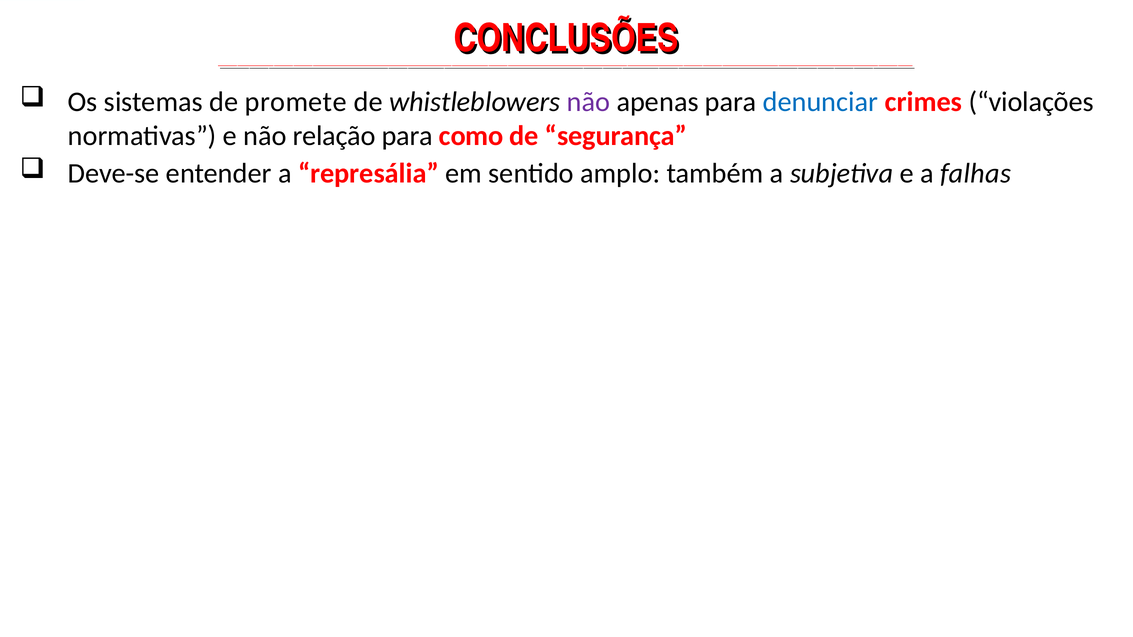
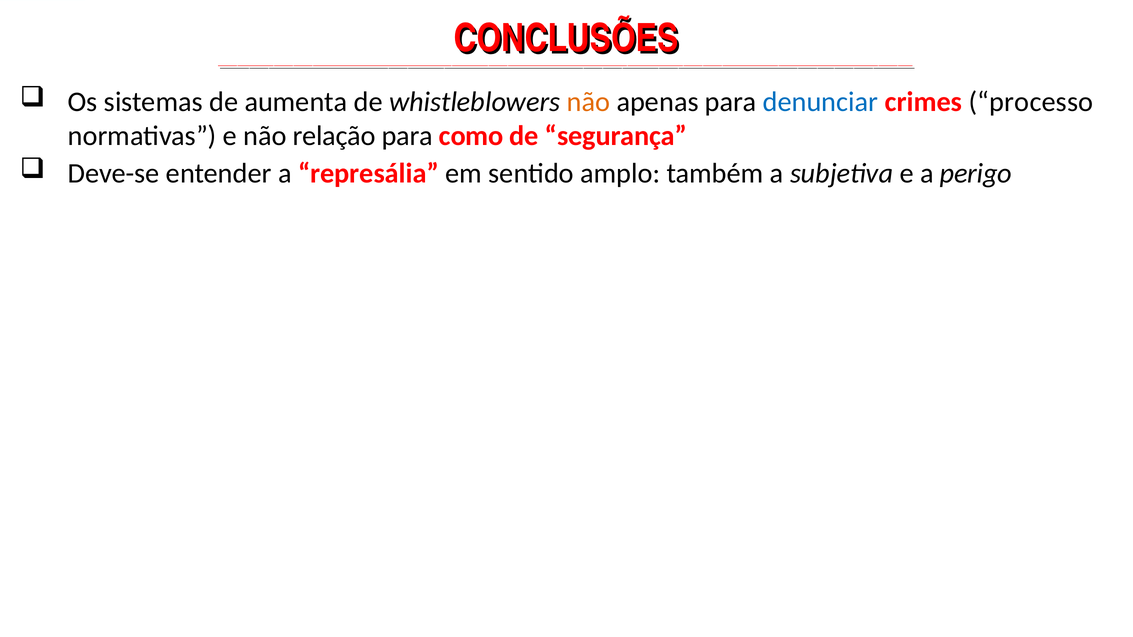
promete: promete -> aumenta
não at (589, 102) colour: purple -> orange
violações: violações -> processo
falhas: falhas -> perigo
